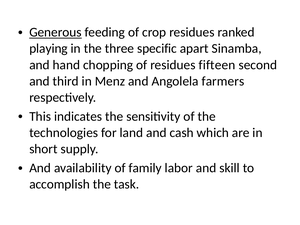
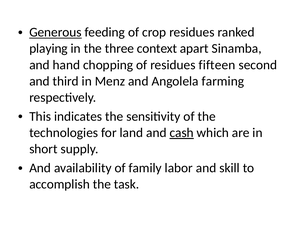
specific: specific -> context
farmers: farmers -> farming
cash underline: none -> present
